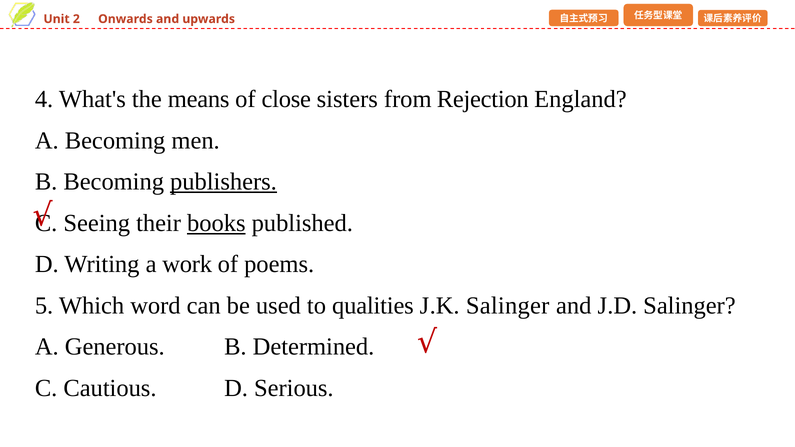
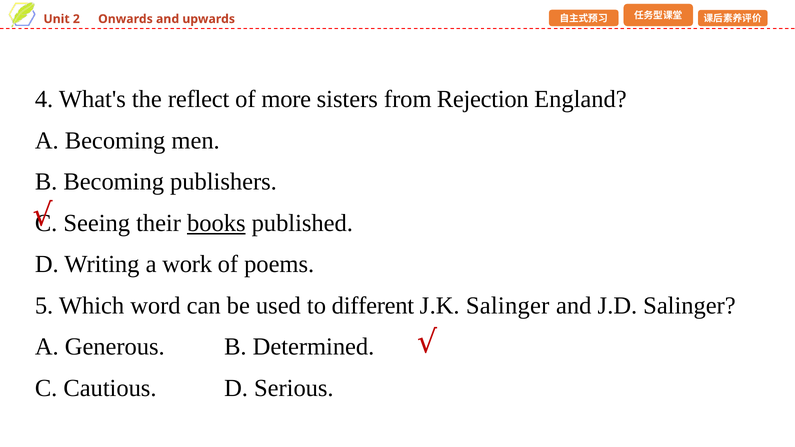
means: means -> reflect
close: close -> more
publishers underline: present -> none
qualities: qualities -> different
